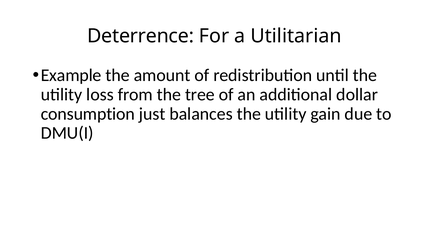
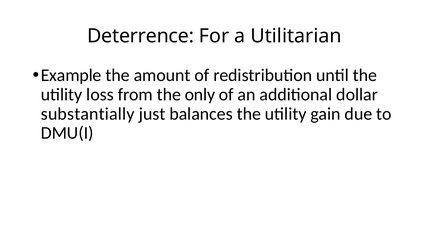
tree: tree -> only
consumption: consumption -> substantially
